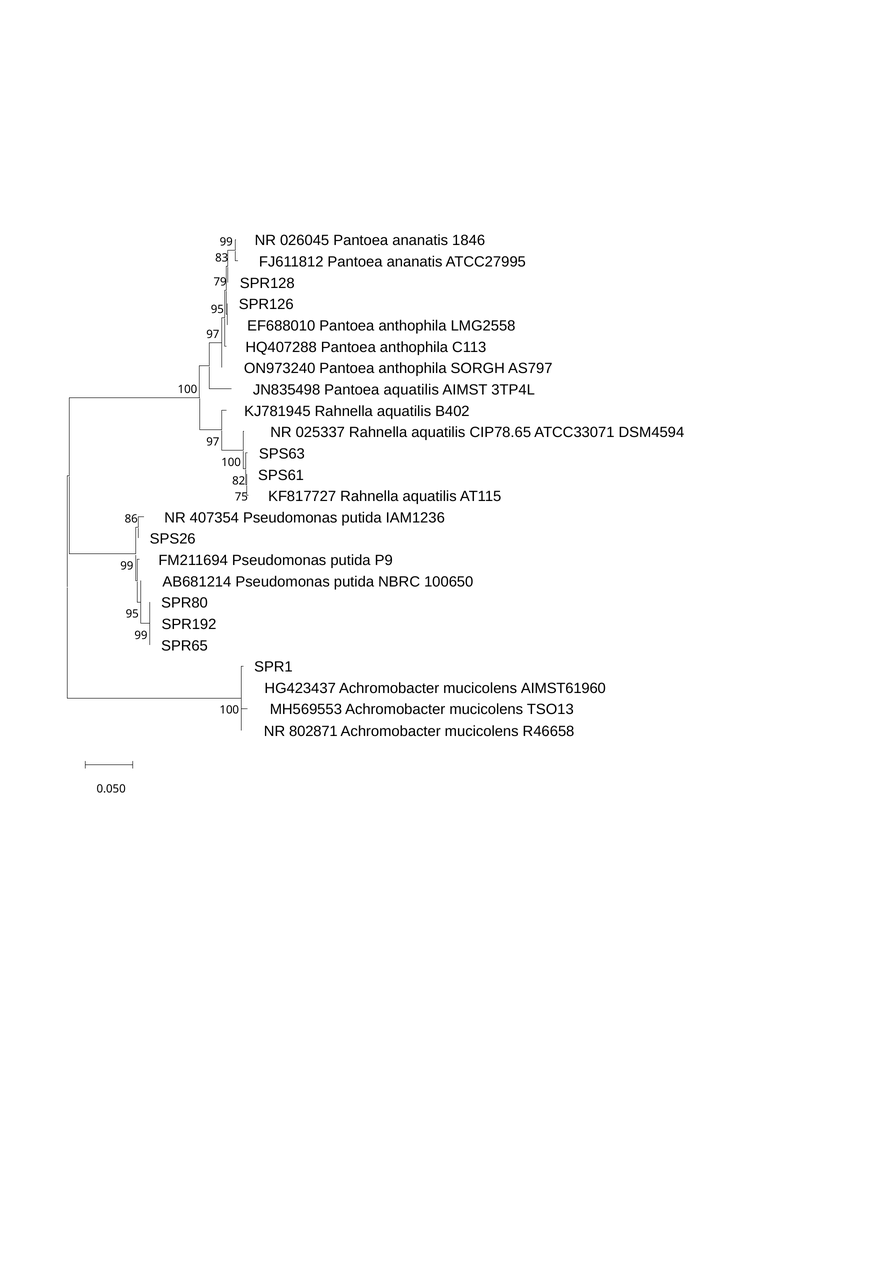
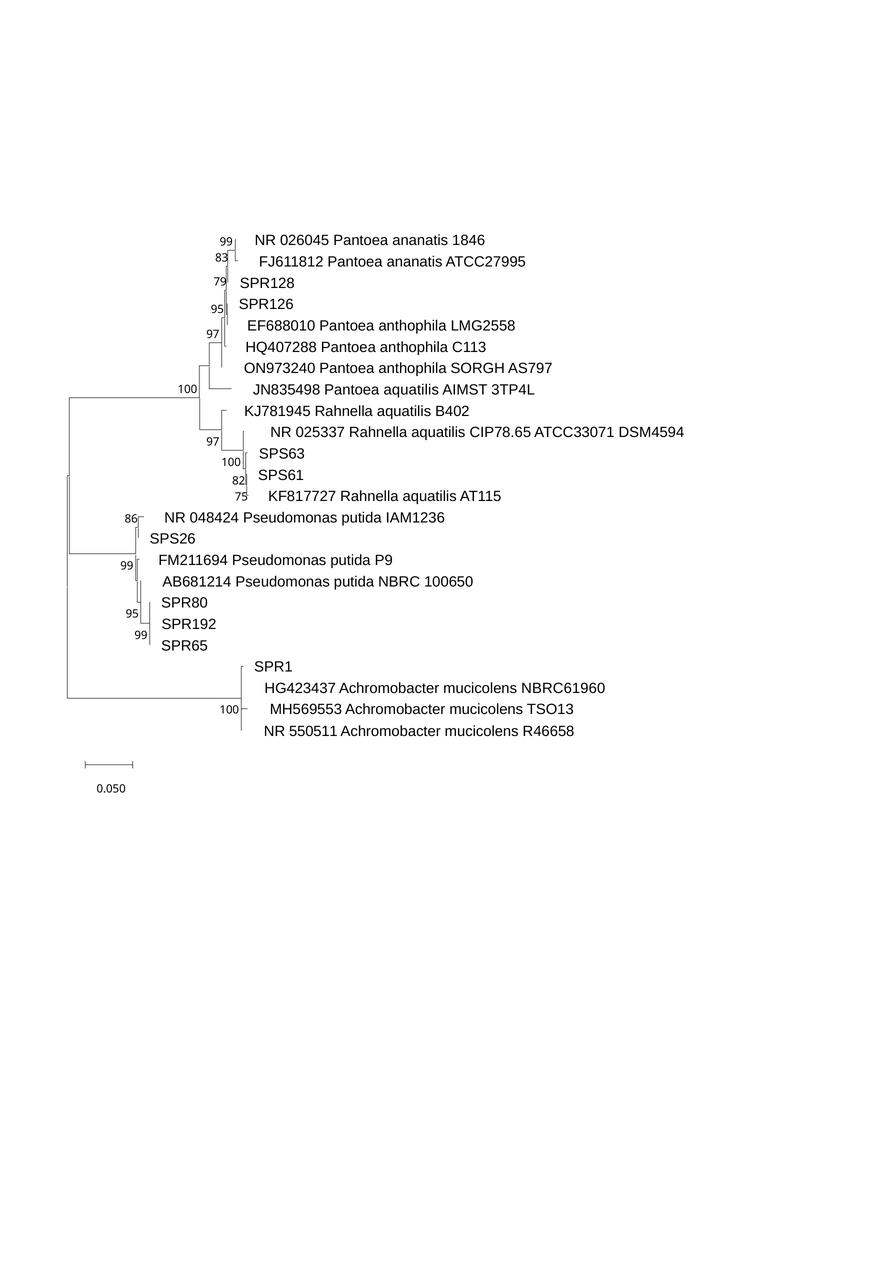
407354: 407354 -> 048424
AIMST61960: AIMST61960 -> NBRC61960
802871: 802871 -> 550511
